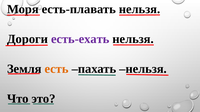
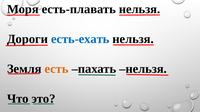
есть-ехать colour: purple -> blue
